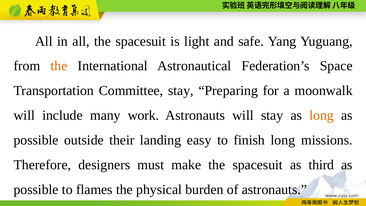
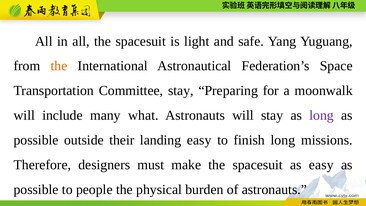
work: work -> what
long at (322, 115) colour: orange -> purple
as third: third -> easy
flames: flames -> people
